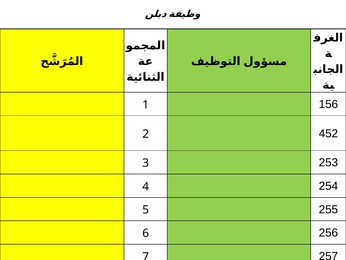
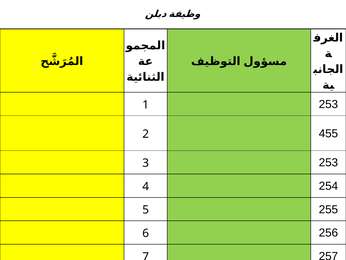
1 156: 156 -> 253
452: 452 -> 455
